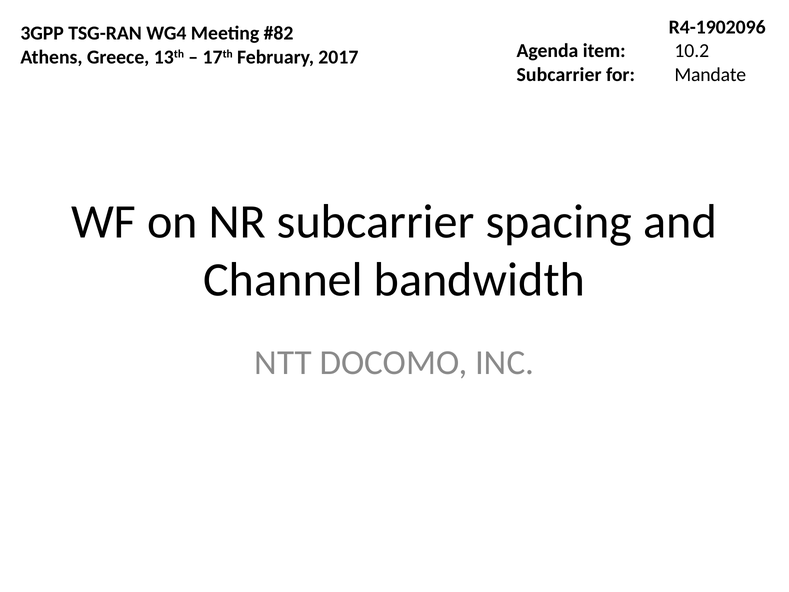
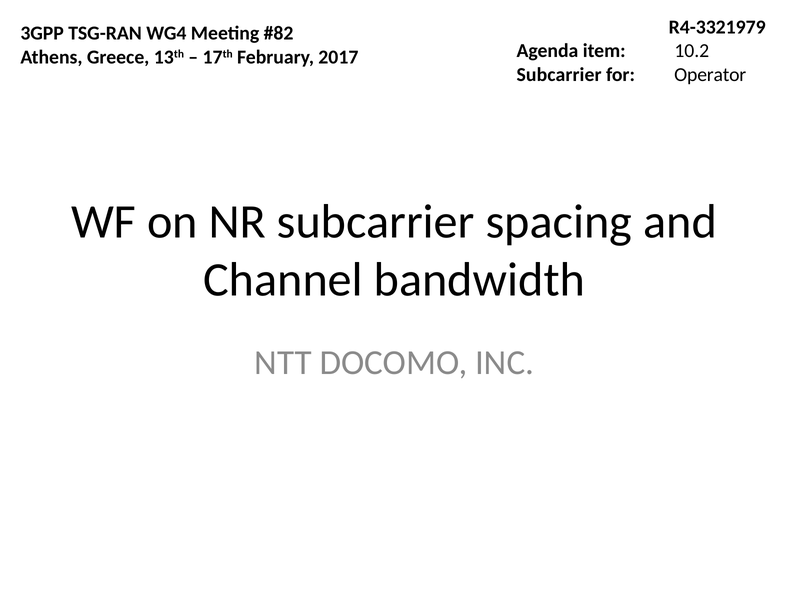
R4-1902096: R4-1902096 -> R4-3321979
Mandate: Mandate -> Operator
